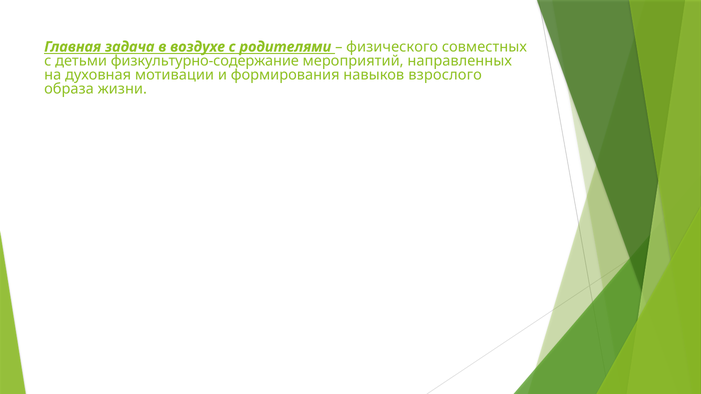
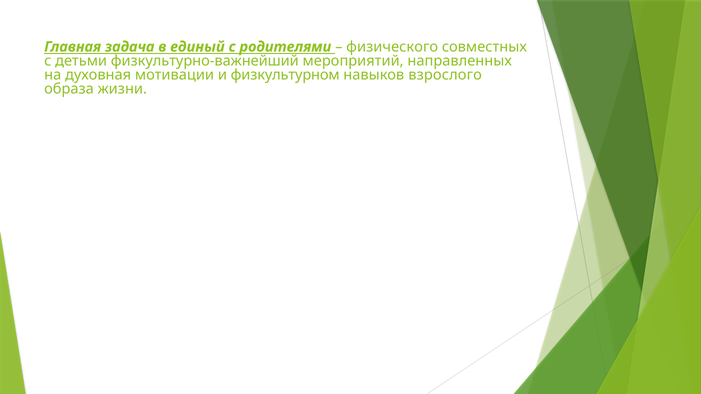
воздухе: воздухе -> единый
физкультурно-содержание: физкультурно-содержание -> физкультурно-важнейший
формирования: формирования -> физкультурном
